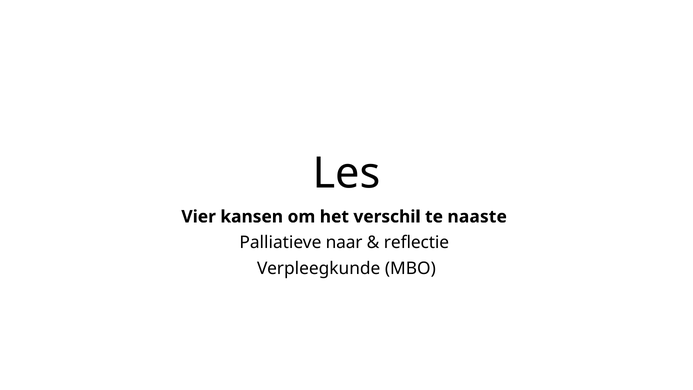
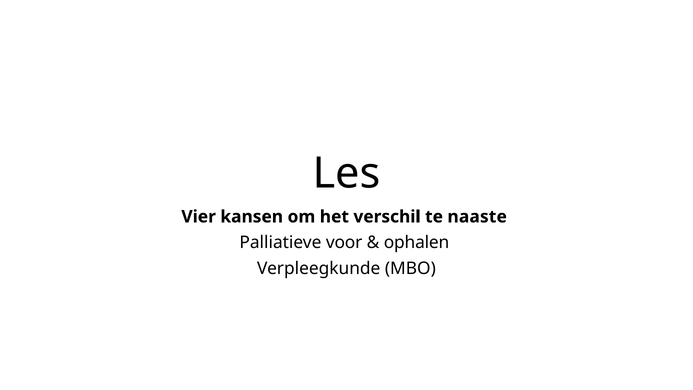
naar: naar -> voor
reflectie: reflectie -> ophalen
